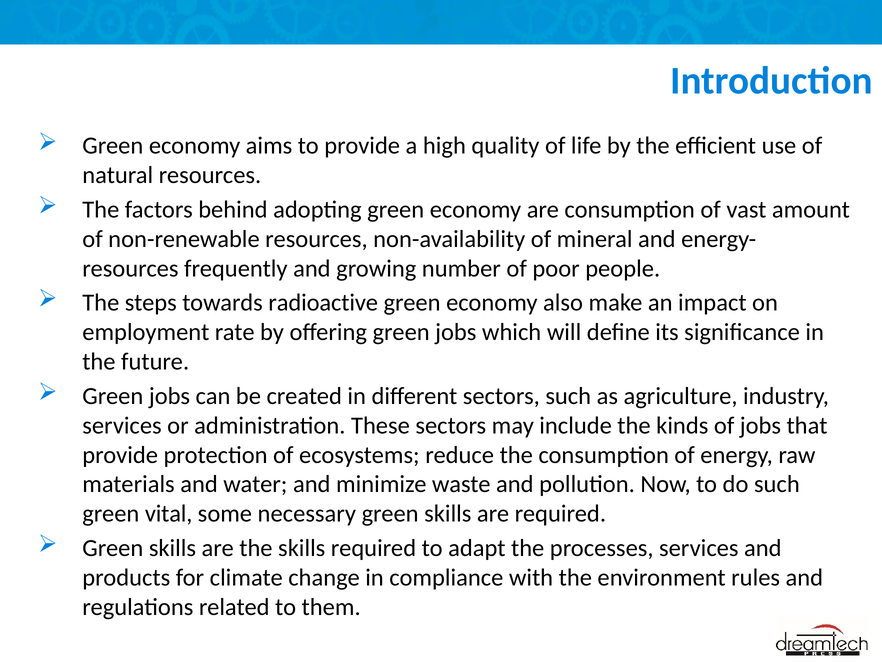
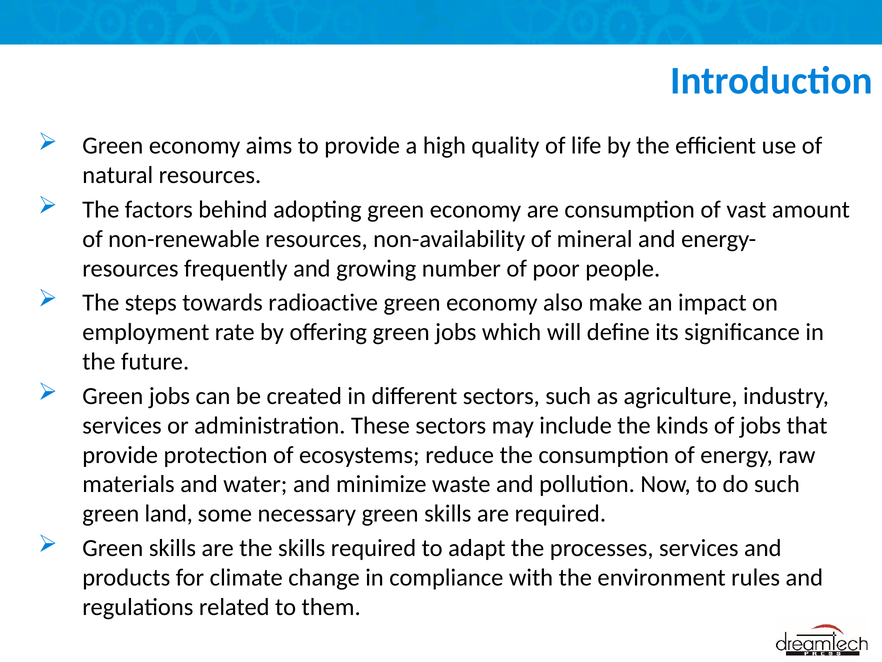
vital: vital -> land
